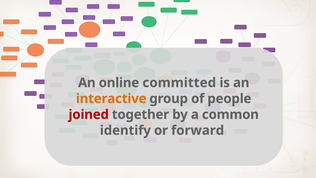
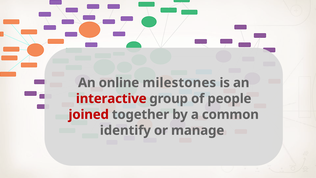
committed: committed -> milestones
interactive colour: orange -> red
forward: forward -> manage
